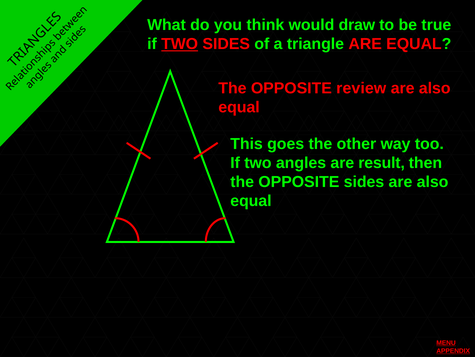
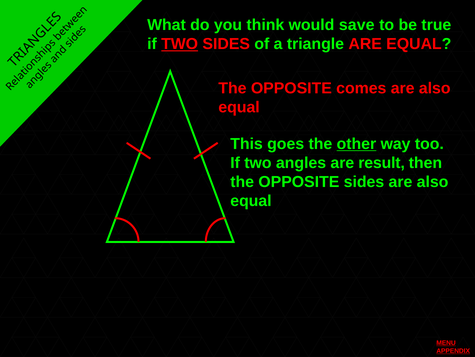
draw: draw -> save
review: review -> comes
other underline: none -> present
